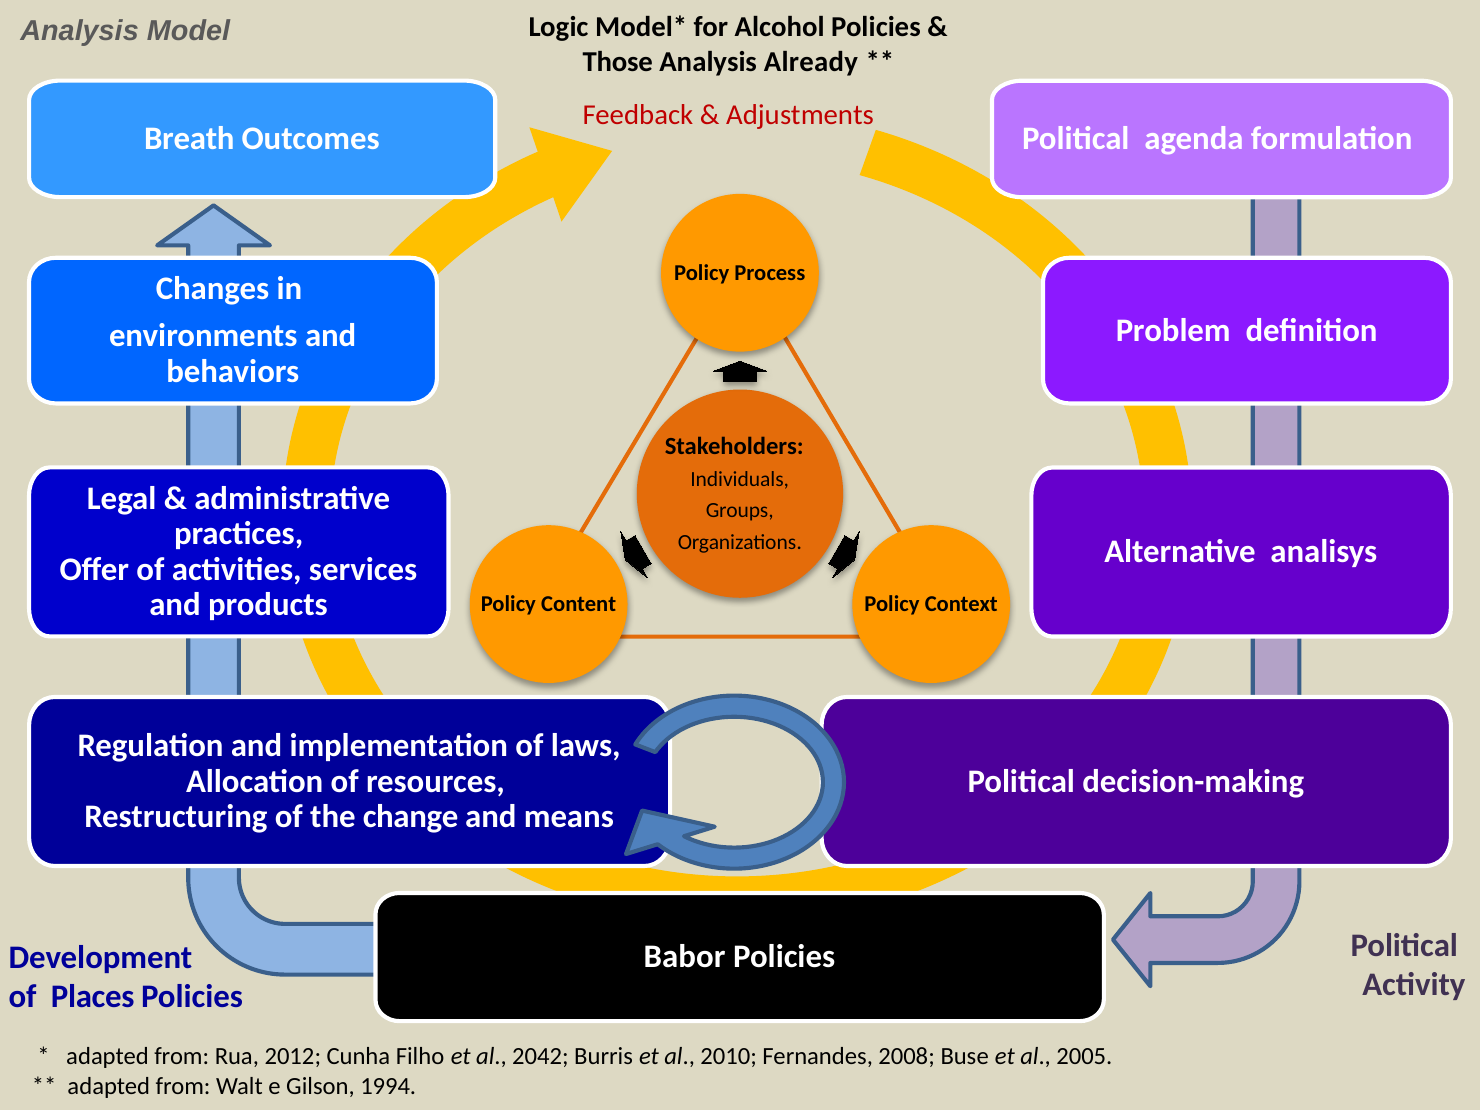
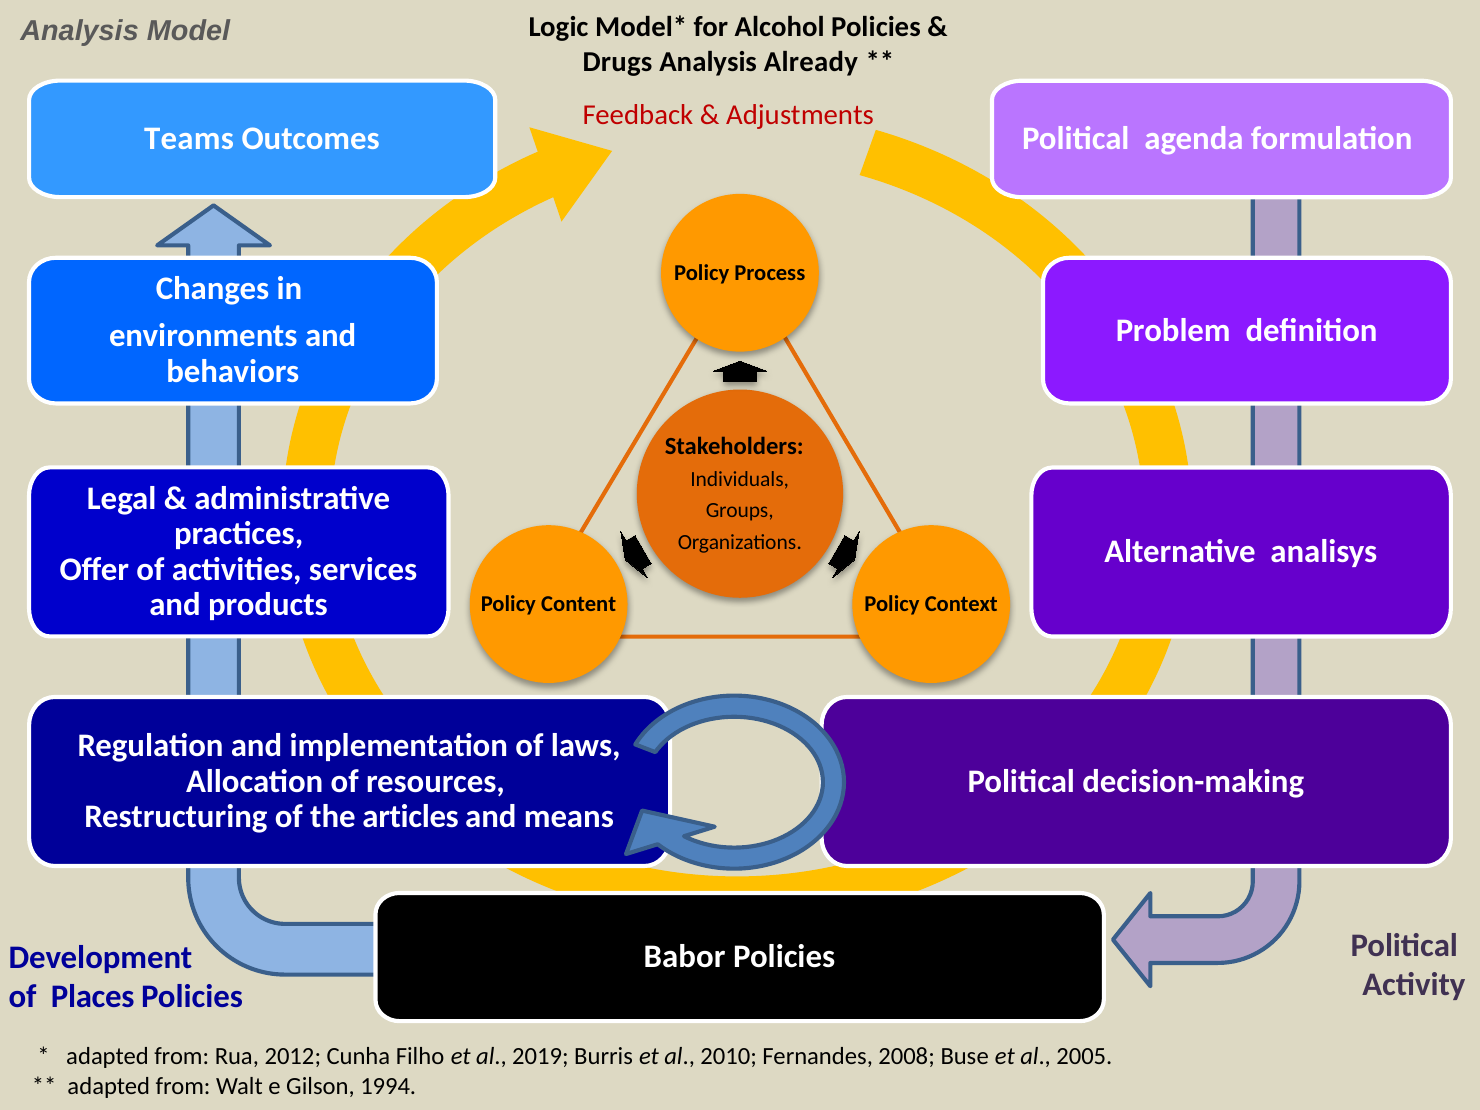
Those: Those -> Drugs
Breath: Breath -> Teams
change: change -> articles
2042: 2042 -> 2019
